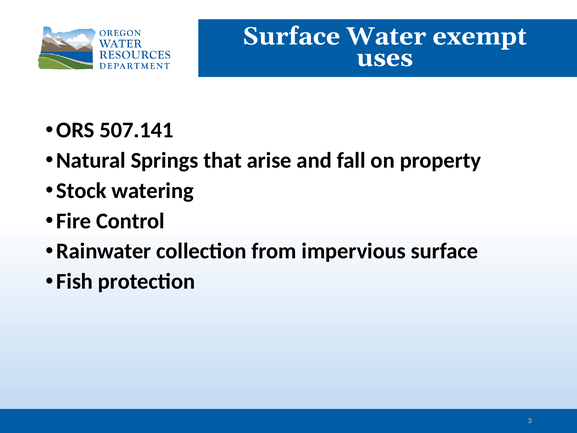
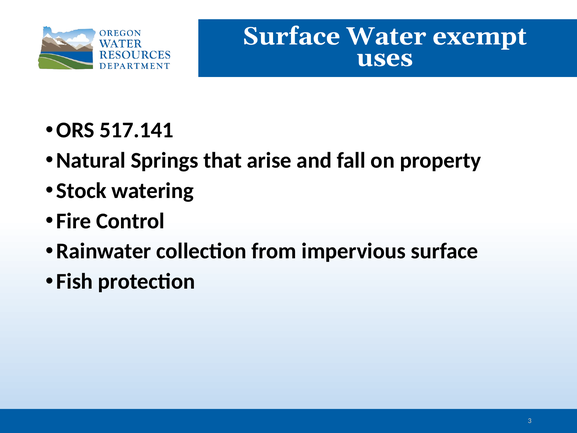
507.141: 507.141 -> 517.141
